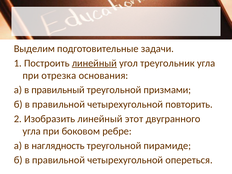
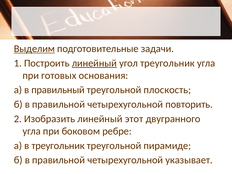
Выделим underline: none -> present
отрезка: отрезка -> готовых
призмами: призмами -> плоскость
в наглядность: наглядность -> треугольник
опереться: опереться -> указывает
